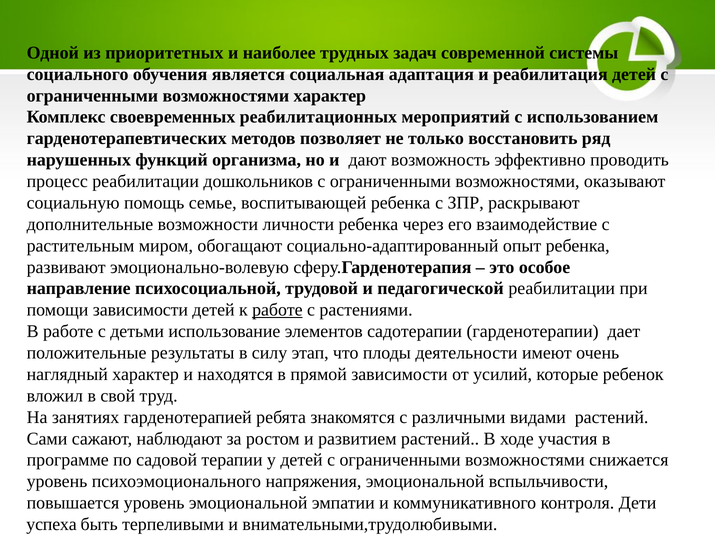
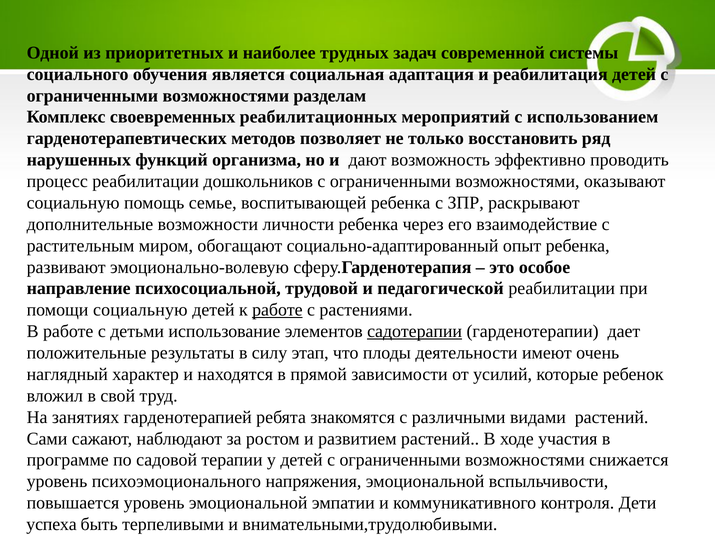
возможностями характер: характер -> разделам
помощи зависимости: зависимости -> социальную
садотерапии underline: none -> present
